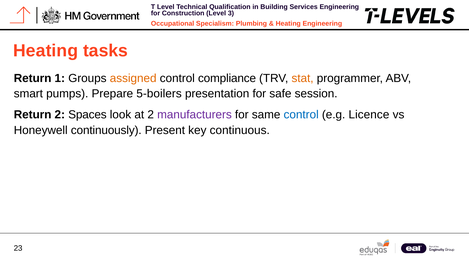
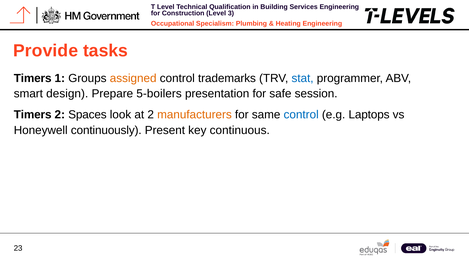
Heating at (46, 51): Heating -> Provide
Return at (33, 78): Return -> Timers
compliance: compliance -> trademarks
stat colour: orange -> blue
pumps: pumps -> design
Return at (33, 115): Return -> Timers
manufacturers colour: purple -> orange
Licence: Licence -> Laptops
